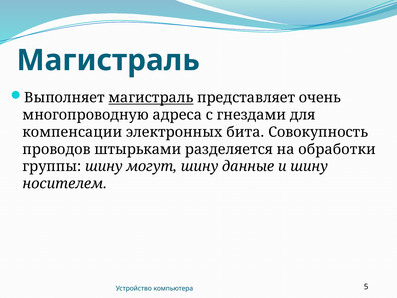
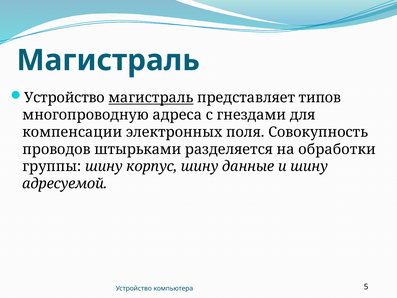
Выполняет at (64, 98): Выполняет -> Устройство
очень: очень -> типов
бита: бита -> поля
могут: могут -> корпус
носителем: носителем -> адресуемой
